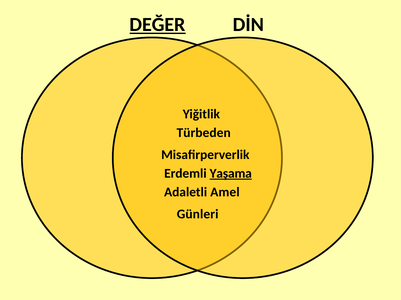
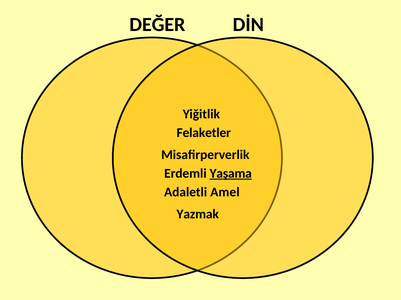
DEĞER underline: present -> none
Türbeden: Türbeden -> Felaketler
Günleri: Günleri -> Yazmak
